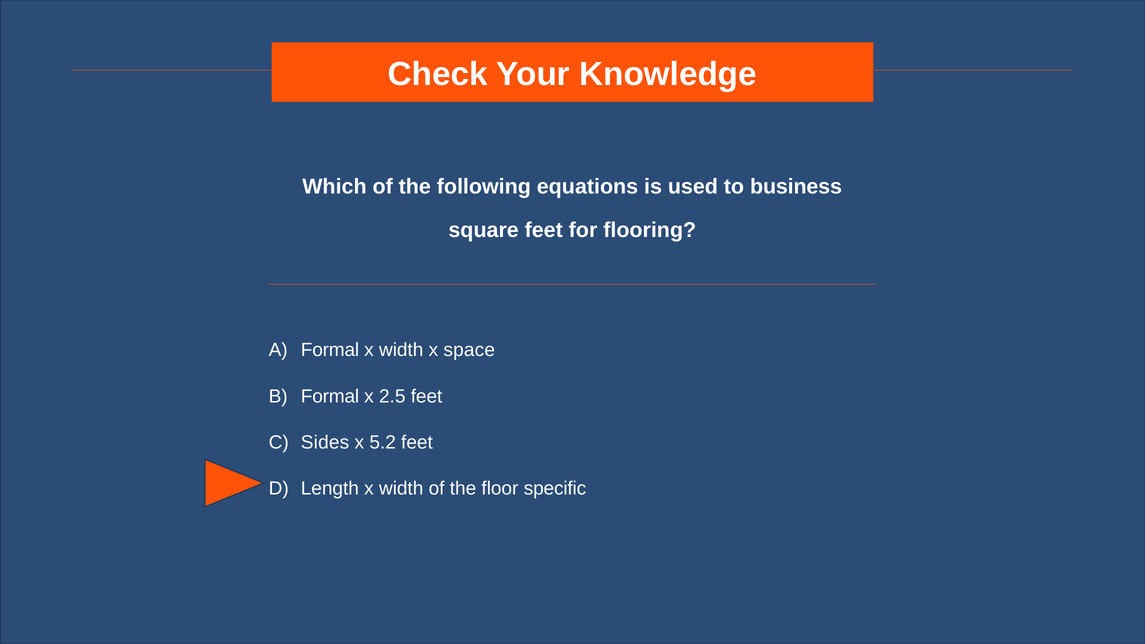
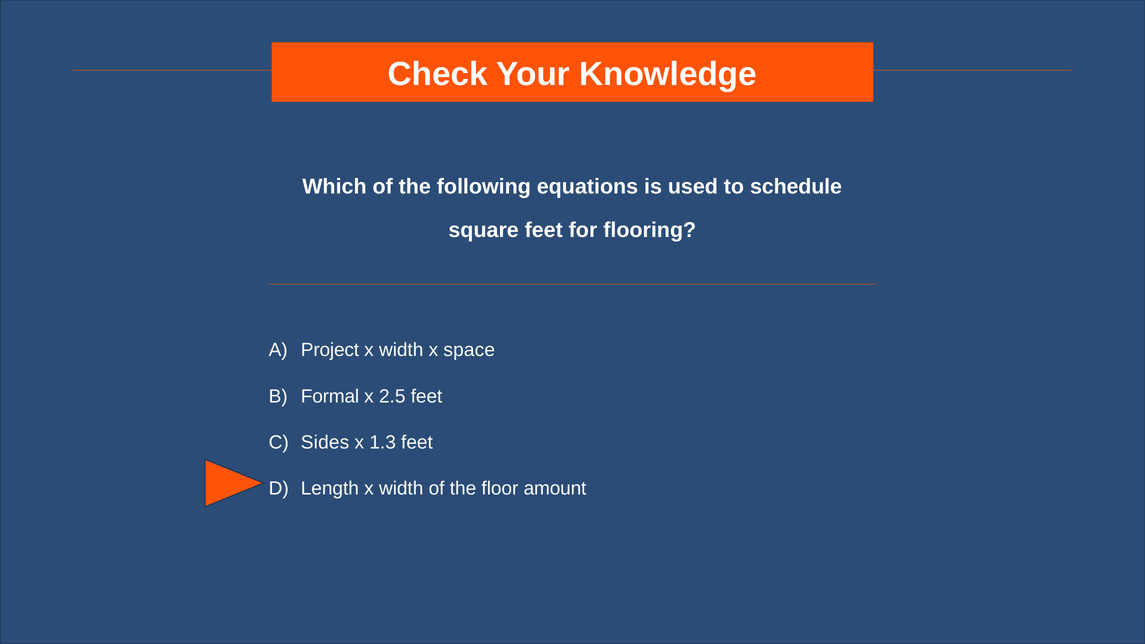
business: business -> schedule
Formal at (330, 350): Formal -> Project
5.2: 5.2 -> 1.3
specific: specific -> amount
